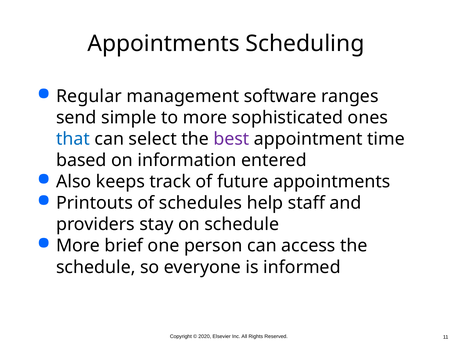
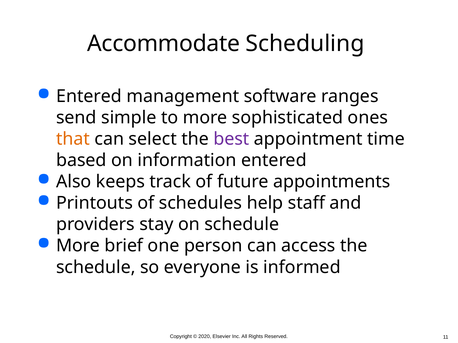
Appointments at (164, 44): Appointments -> Accommodate
Regular at (89, 96): Regular -> Entered
that colour: blue -> orange
